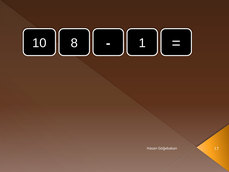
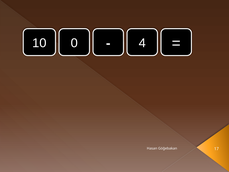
8: 8 -> 0
1: 1 -> 4
